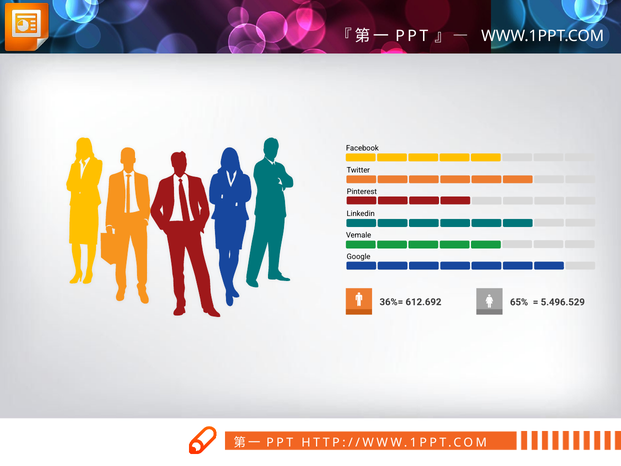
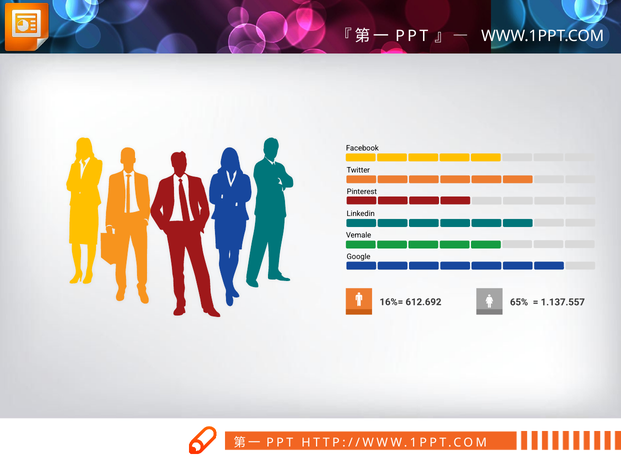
36%=: 36%= -> 16%=
5.496.529: 5.496.529 -> 1.137.557
